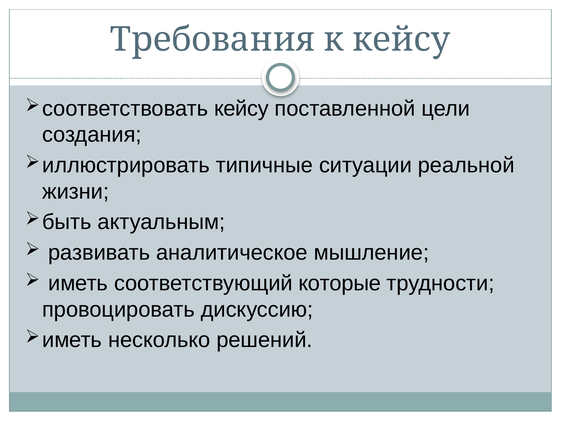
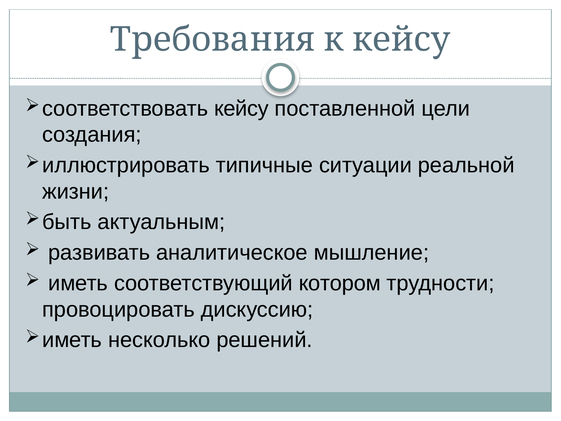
которые: которые -> котором
